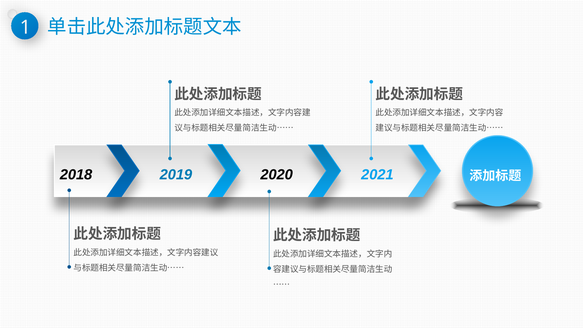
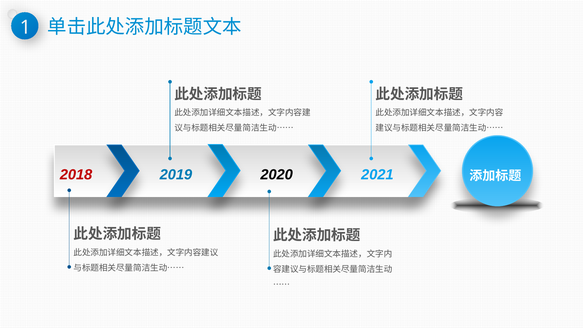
2018 colour: black -> red
